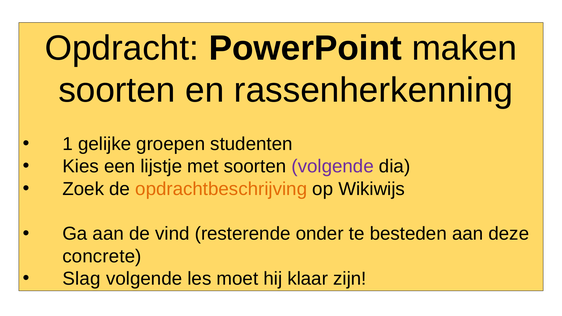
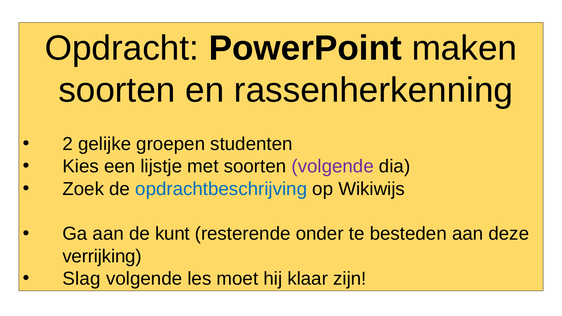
1: 1 -> 2
opdrachtbeschrijving colour: orange -> blue
vind: vind -> kunt
concrete: concrete -> verrijking
